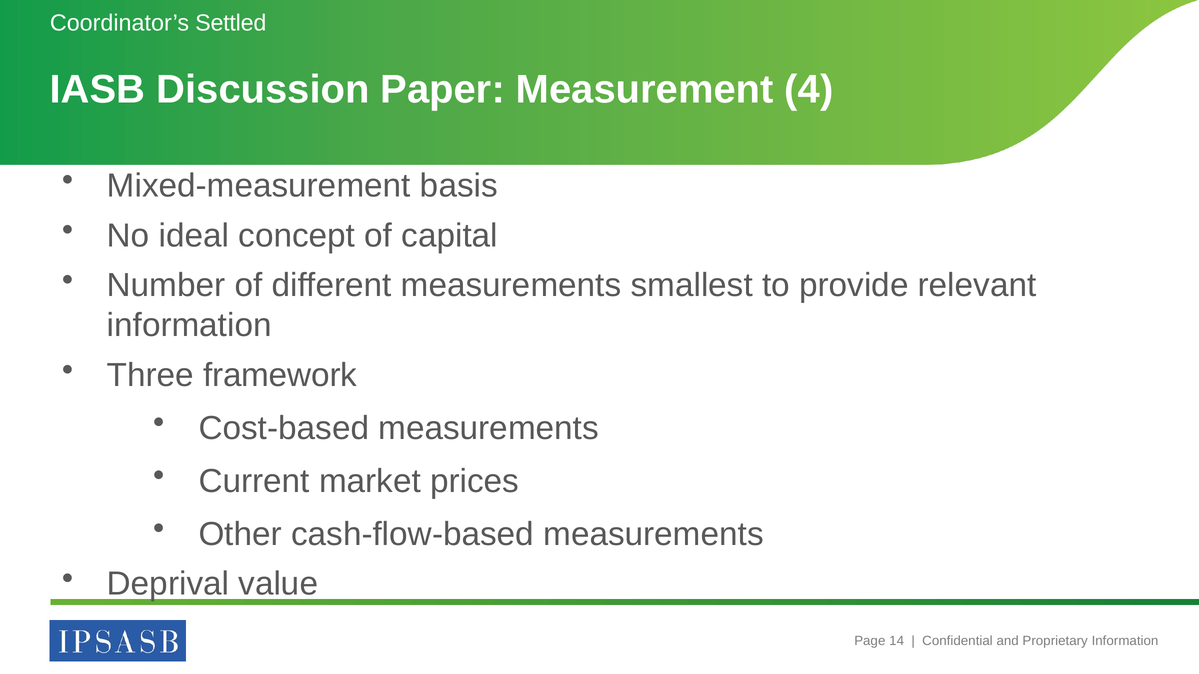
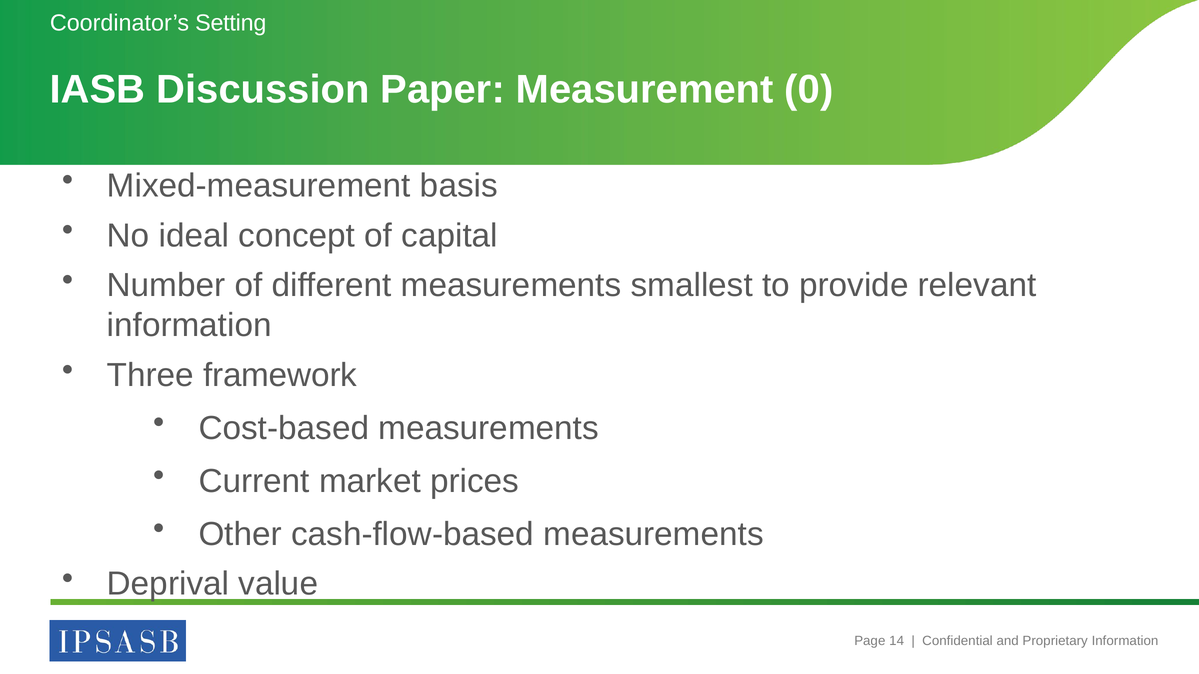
Settled: Settled -> Setting
4: 4 -> 0
